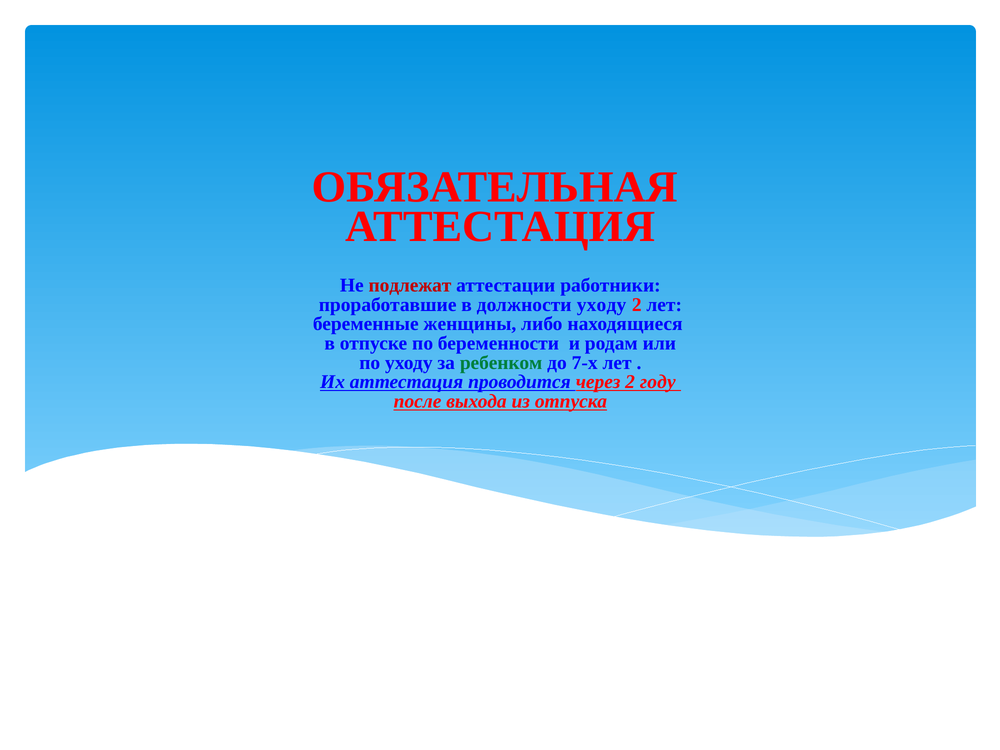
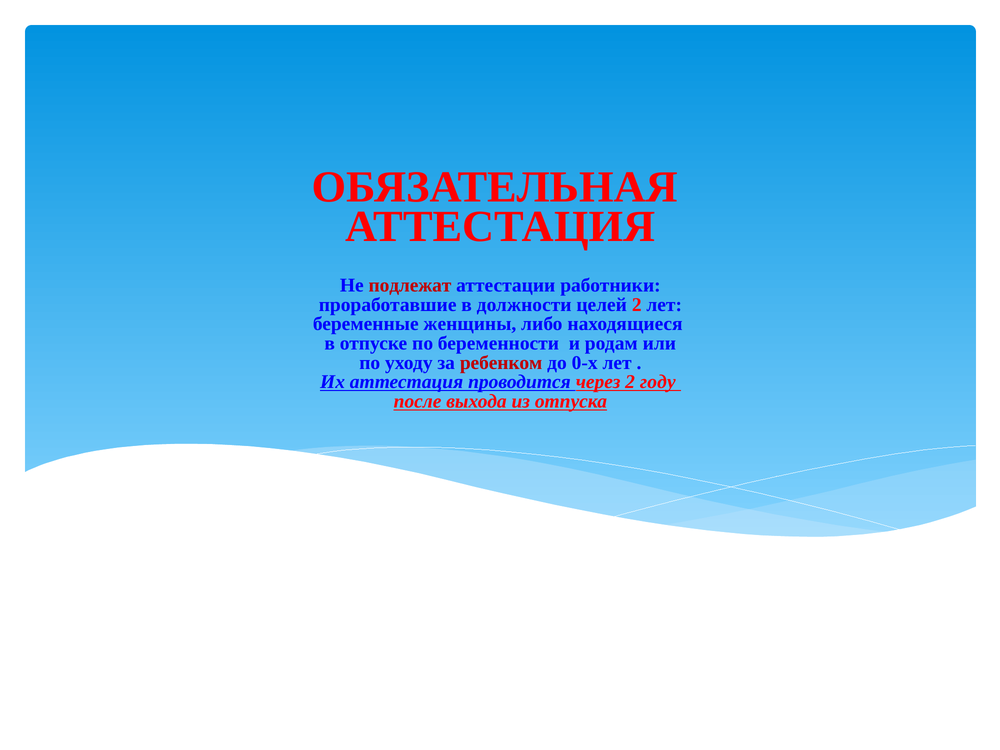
должности уходу: уходу -> целей
ребенком colour: green -> red
7-х: 7-х -> 0-х
